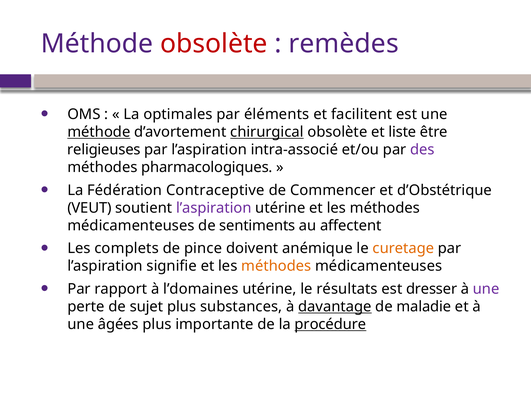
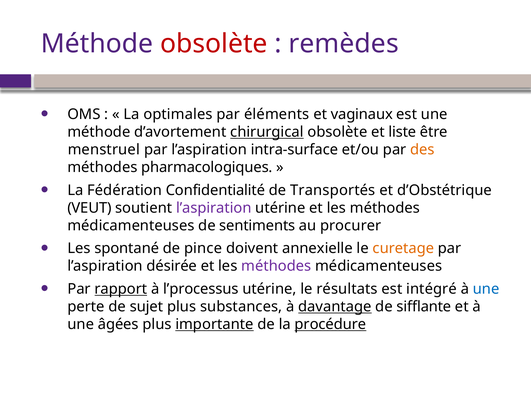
facilitent: facilitent -> vaginaux
méthode at (99, 132) underline: present -> none
religieuses: religieuses -> menstruel
intra-associé: intra-associé -> intra-surface
des colour: purple -> orange
Contraceptive: Contraceptive -> Confidentialité
Commencer: Commencer -> Transportés
affectent: affectent -> procurer
complets: complets -> spontané
anémique: anémique -> annexielle
signifie: signifie -> désirée
méthodes at (276, 266) colour: orange -> purple
rapport underline: none -> present
l’domaines: l’domaines -> l’processus
dresser: dresser -> intégré
une at (486, 289) colour: purple -> blue
maladie: maladie -> sifflante
importante underline: none -> present
